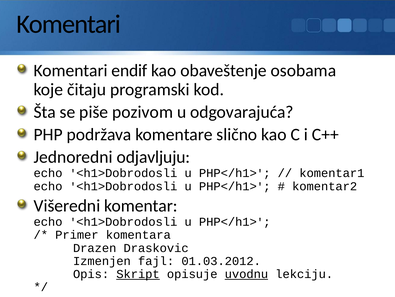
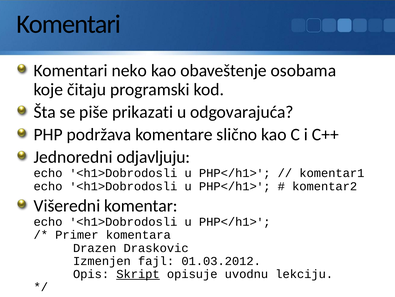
endif: endif -> neko
pozivom: pozivom -> prikazati
uvodnu underline: present -> none
